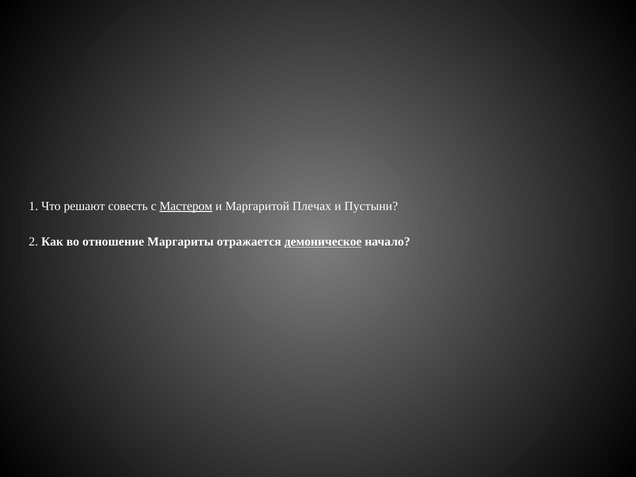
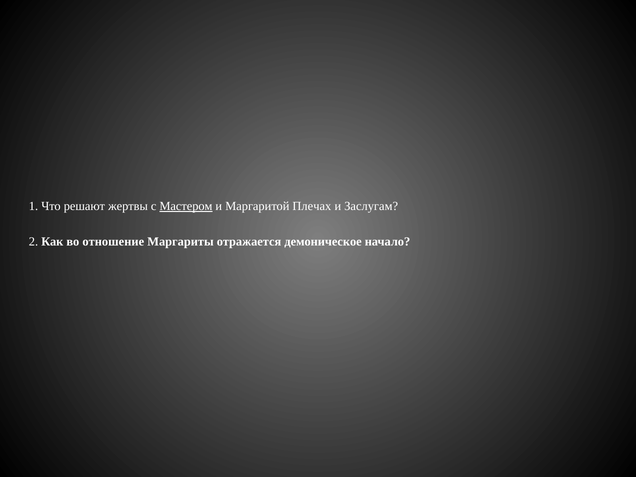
совесть: совесть -> жертвы
Пустыни: Пустыни -> Заслугам
демоническое underline: present -> none
